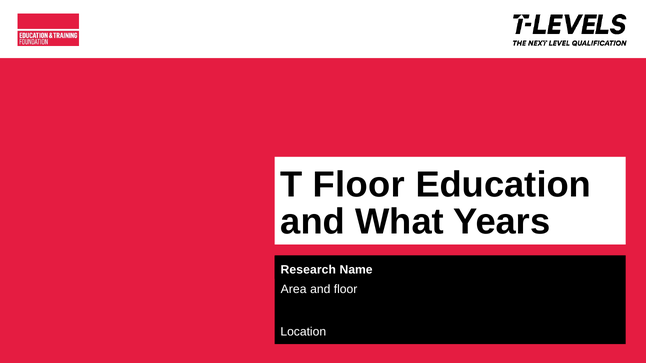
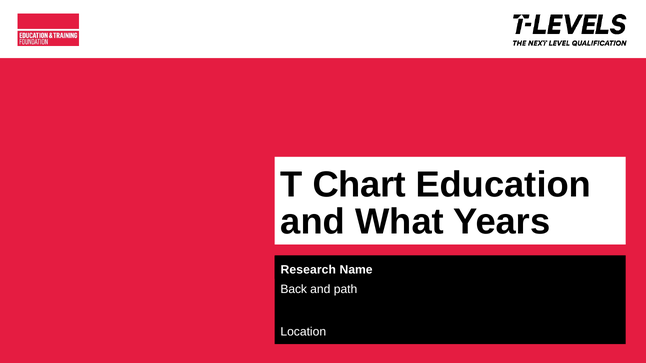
T Floor: Floor -> Chart
Area: Area -> Back
and floor: floor -> path
